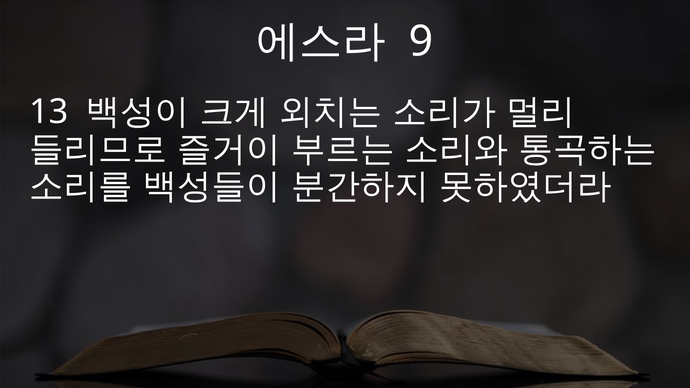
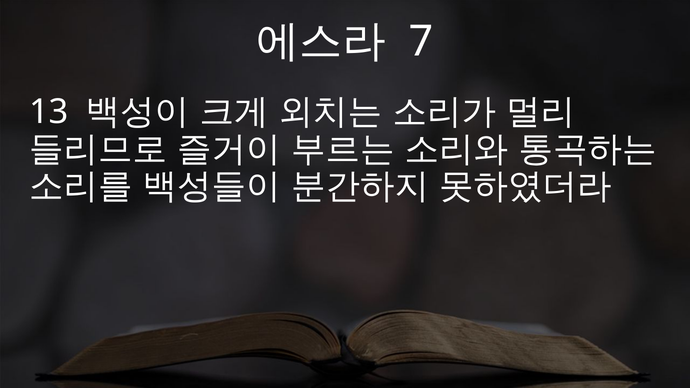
9: 9 -> 7
